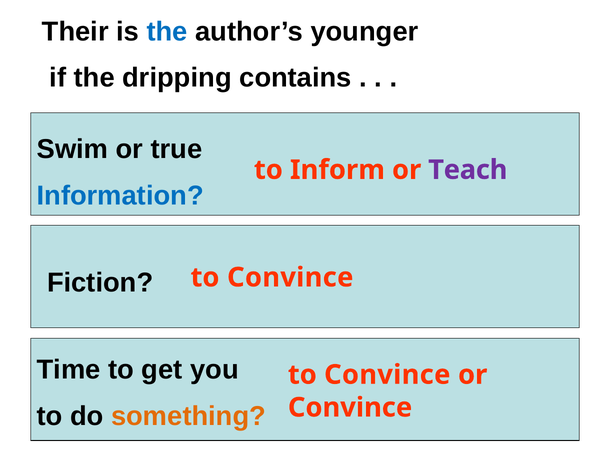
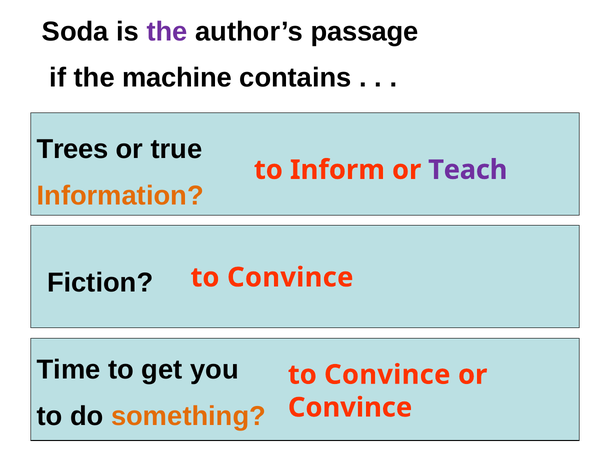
Their: Their -> Soda
the at (167, 32) colour: blue -> purple
younger: younger -> passage
dripping: dripping -> machine
Swim: Swim -> Trees
Information colour: blue -> orange
